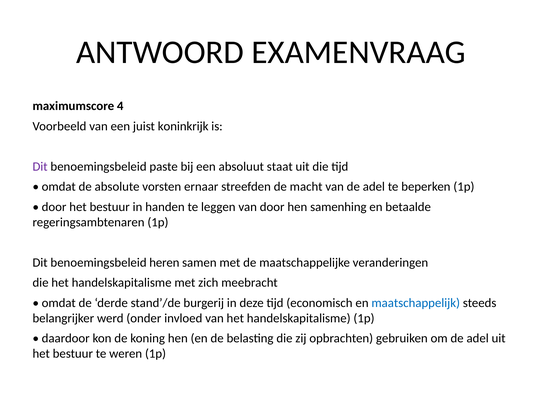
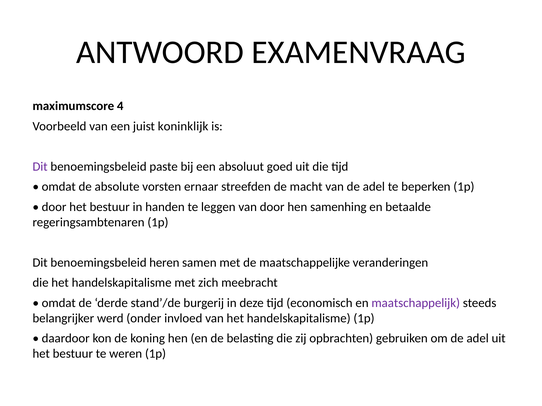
koninkrijk: koninkrijk -> koninklijk
staat: staat -> goed
maatschappelijk colour: blue -> purple
